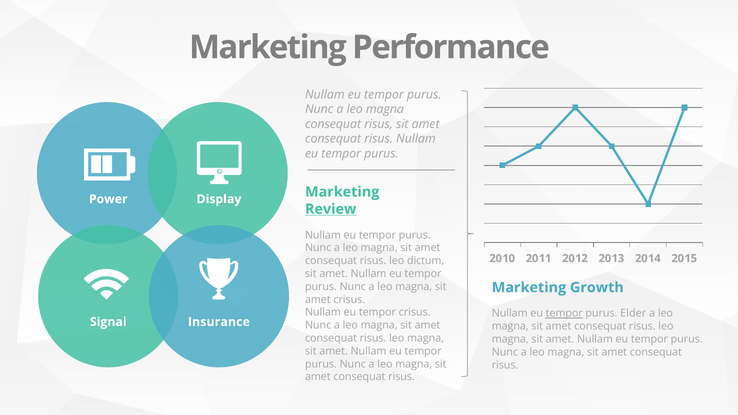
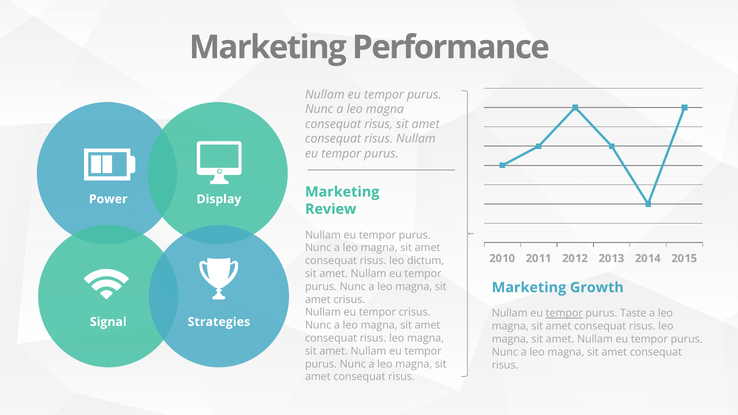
Review underline: present -> none
Elder: Elder -> Taste
Insurance: Insurance -> Strategies
